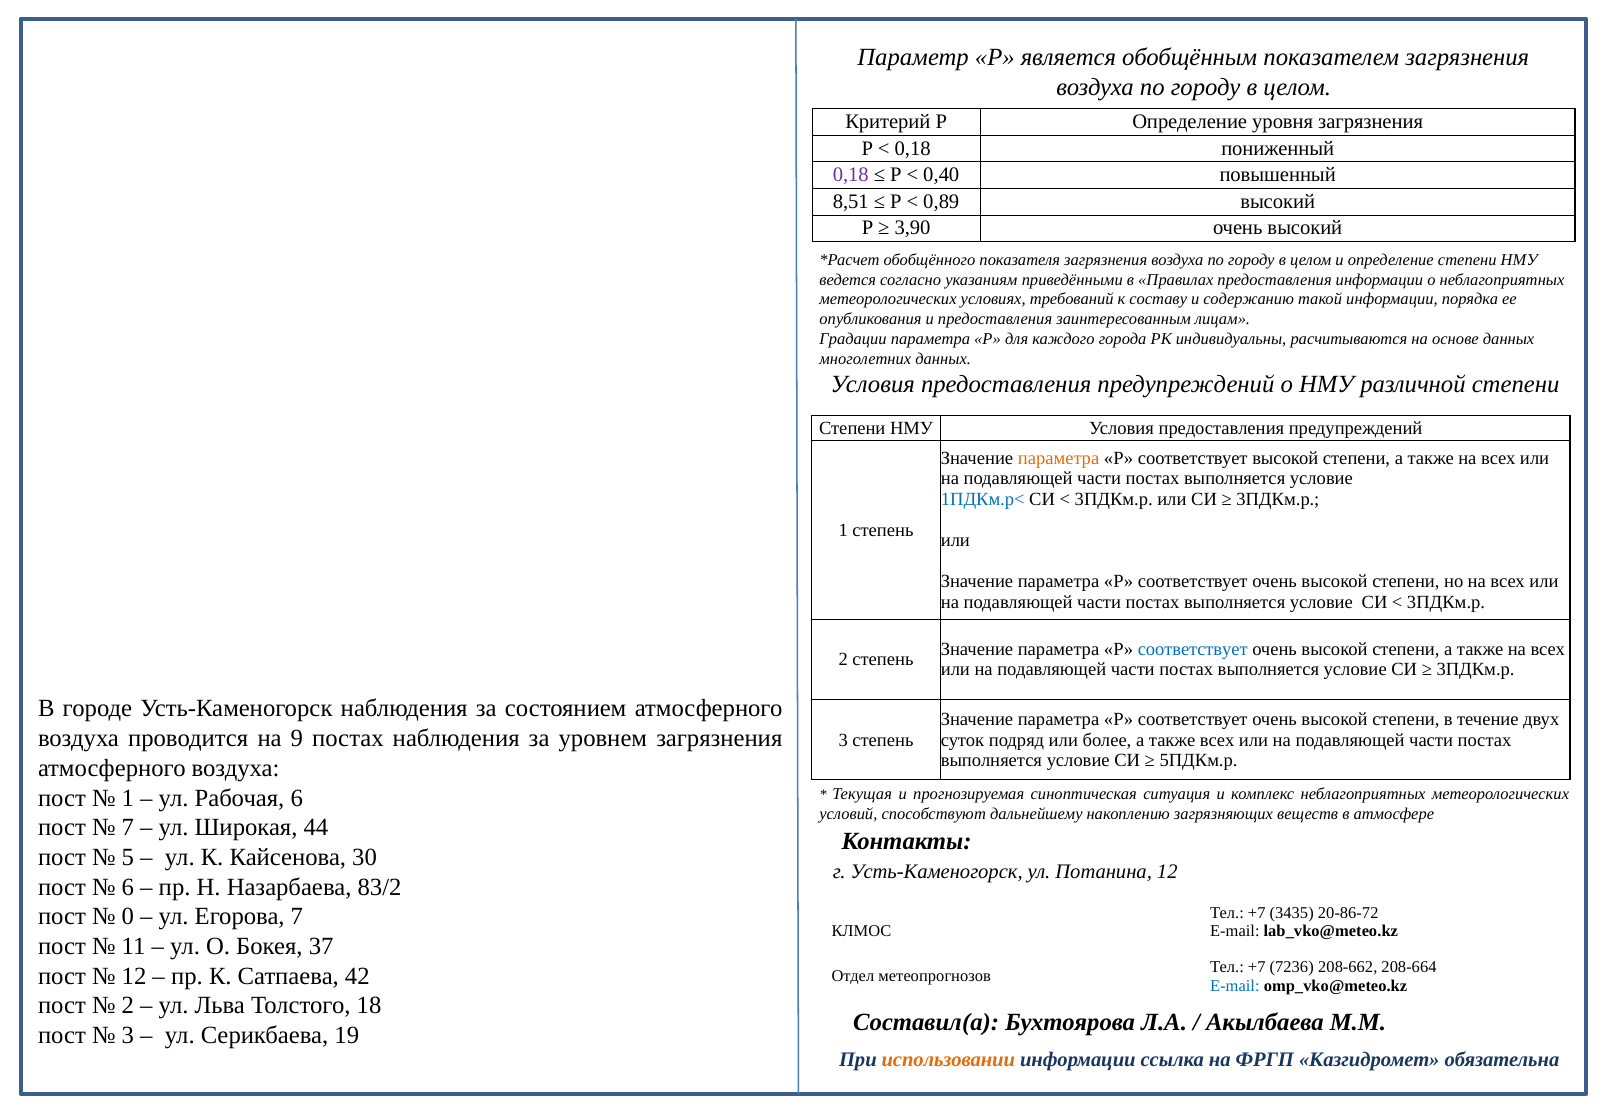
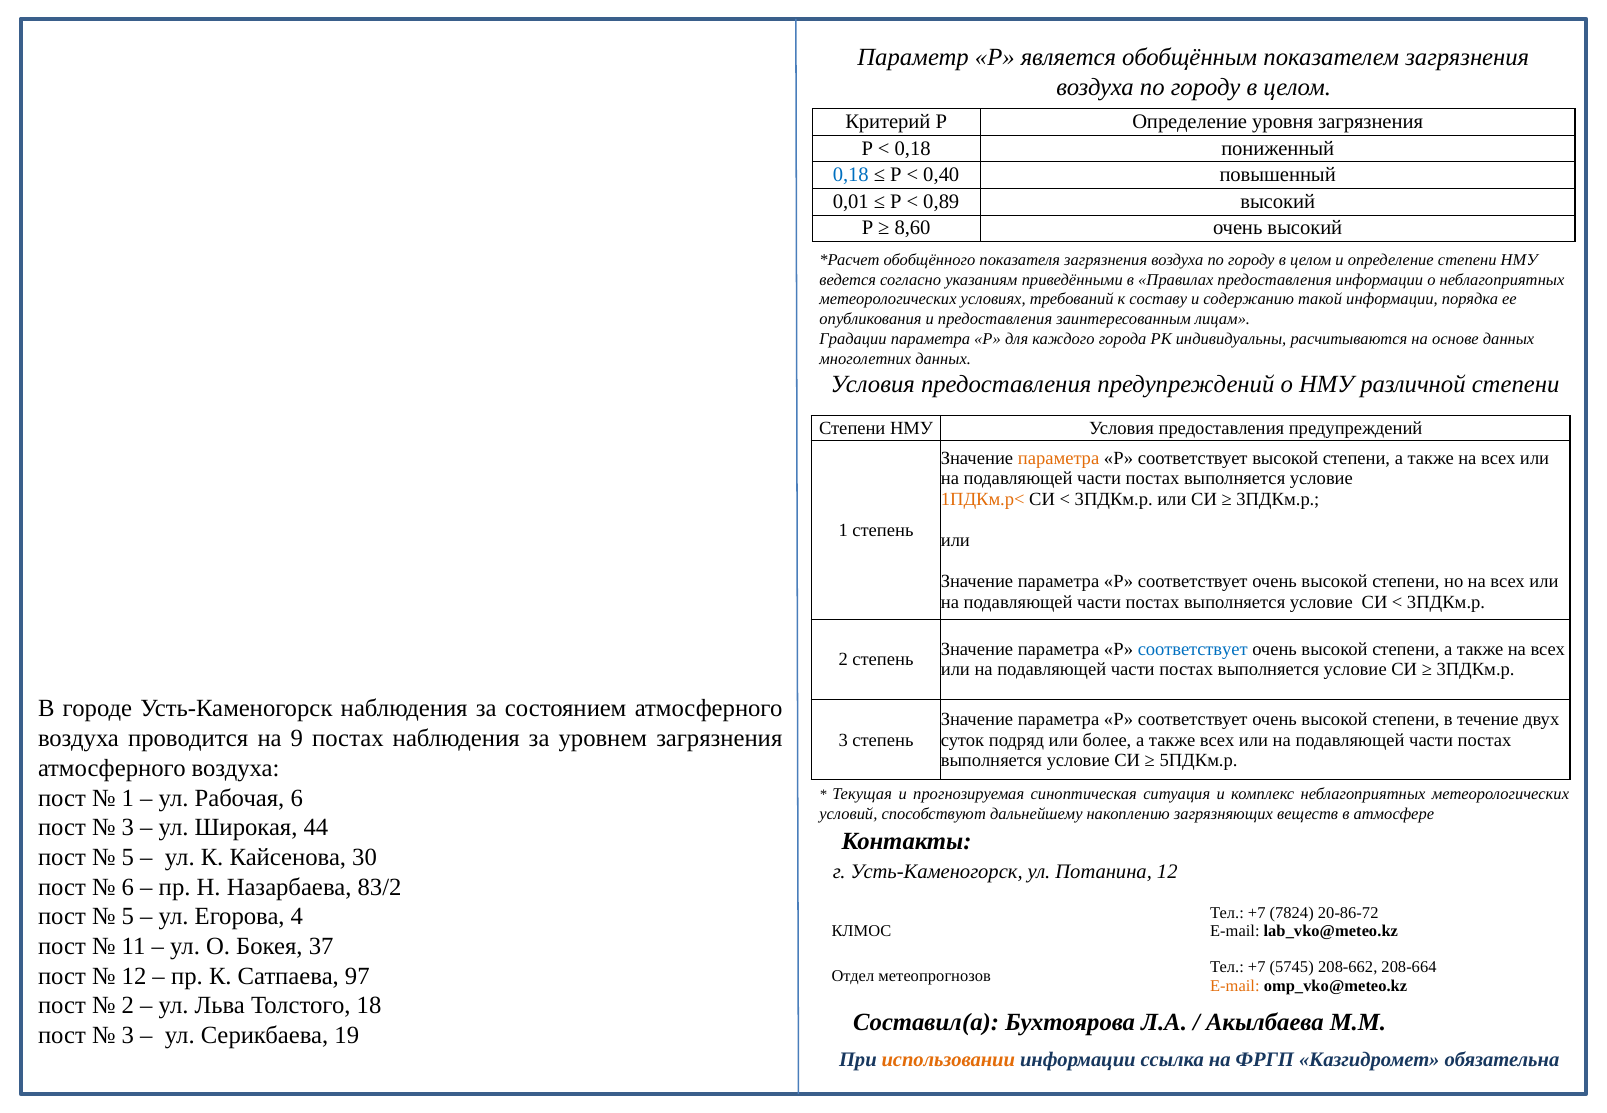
0,18 at (851, 175) colour: purple -> blue
8,51: 8,51 -> 0,01
3,90: 3,90 -> 8,60
1ПДКм.р< colour: blue -> orange
7 at (128, 827): 7 -> 3
0 at (128, 916): 0 -> 5
Егорова 7: 7 -> 4
3435: 3435 -> 7824
7236: 7236 -> 5745
42: 42 -> 97
E-mail at (1235, 985) colour: blue -> orange
